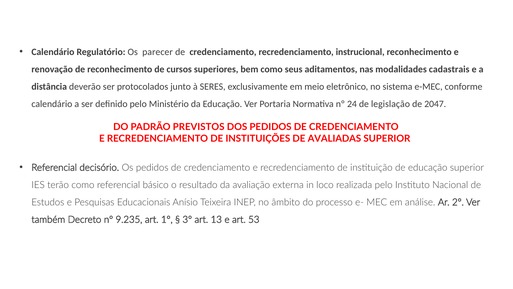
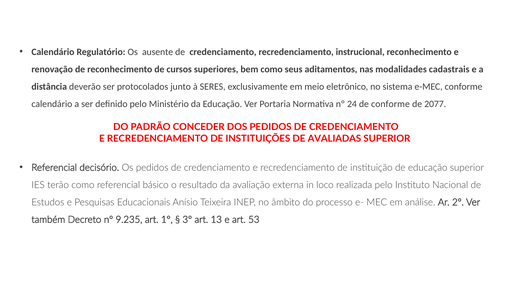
parecer: parecer -> ausente
de legislação: legislação -> conforme
2047: 2047 -> 2077
PREVISTOS: PREVISTOS -> CONCEDER
